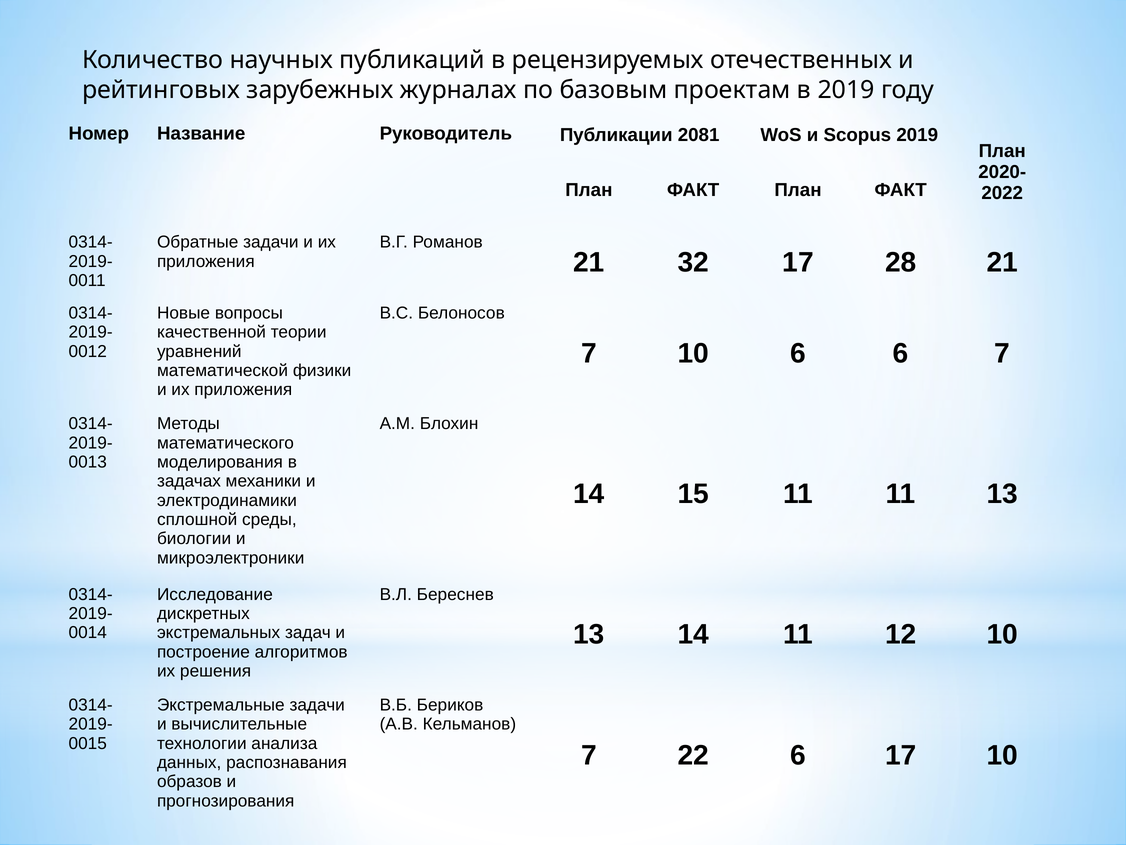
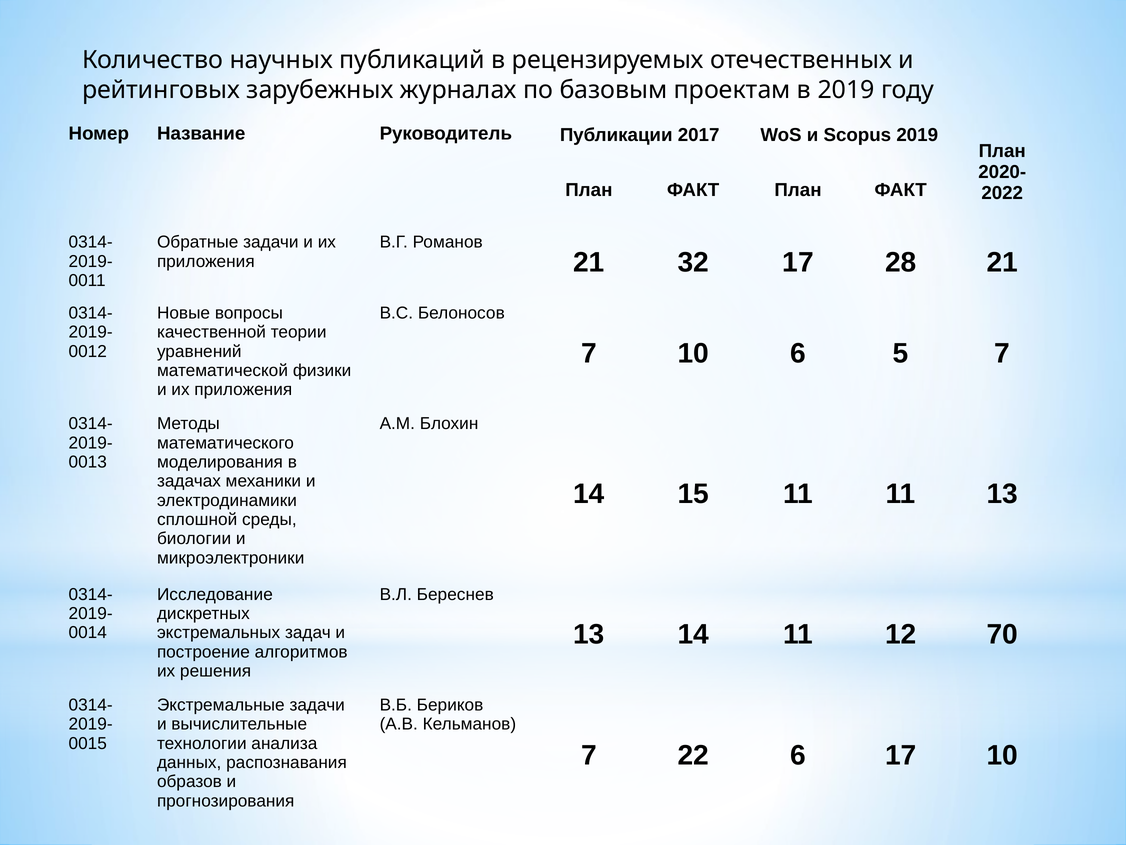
2081: 2081 -> 2017
6 6: 6 -> 5
12 10: 10 -> 70
